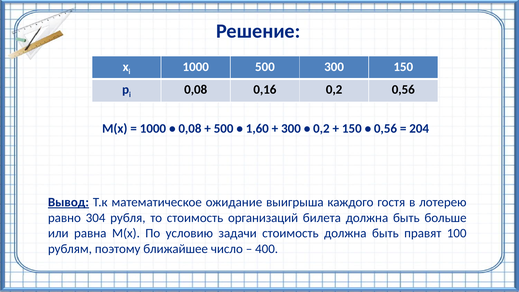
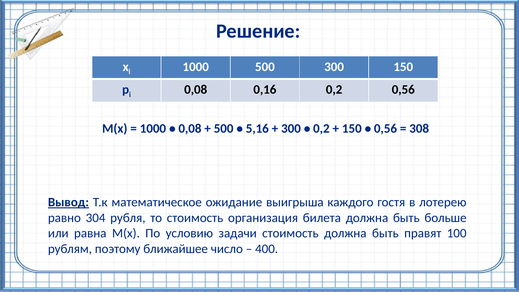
1,60: 1,60 -> 5,16
204: 204 -> 308
организаций: организаций -> организация
